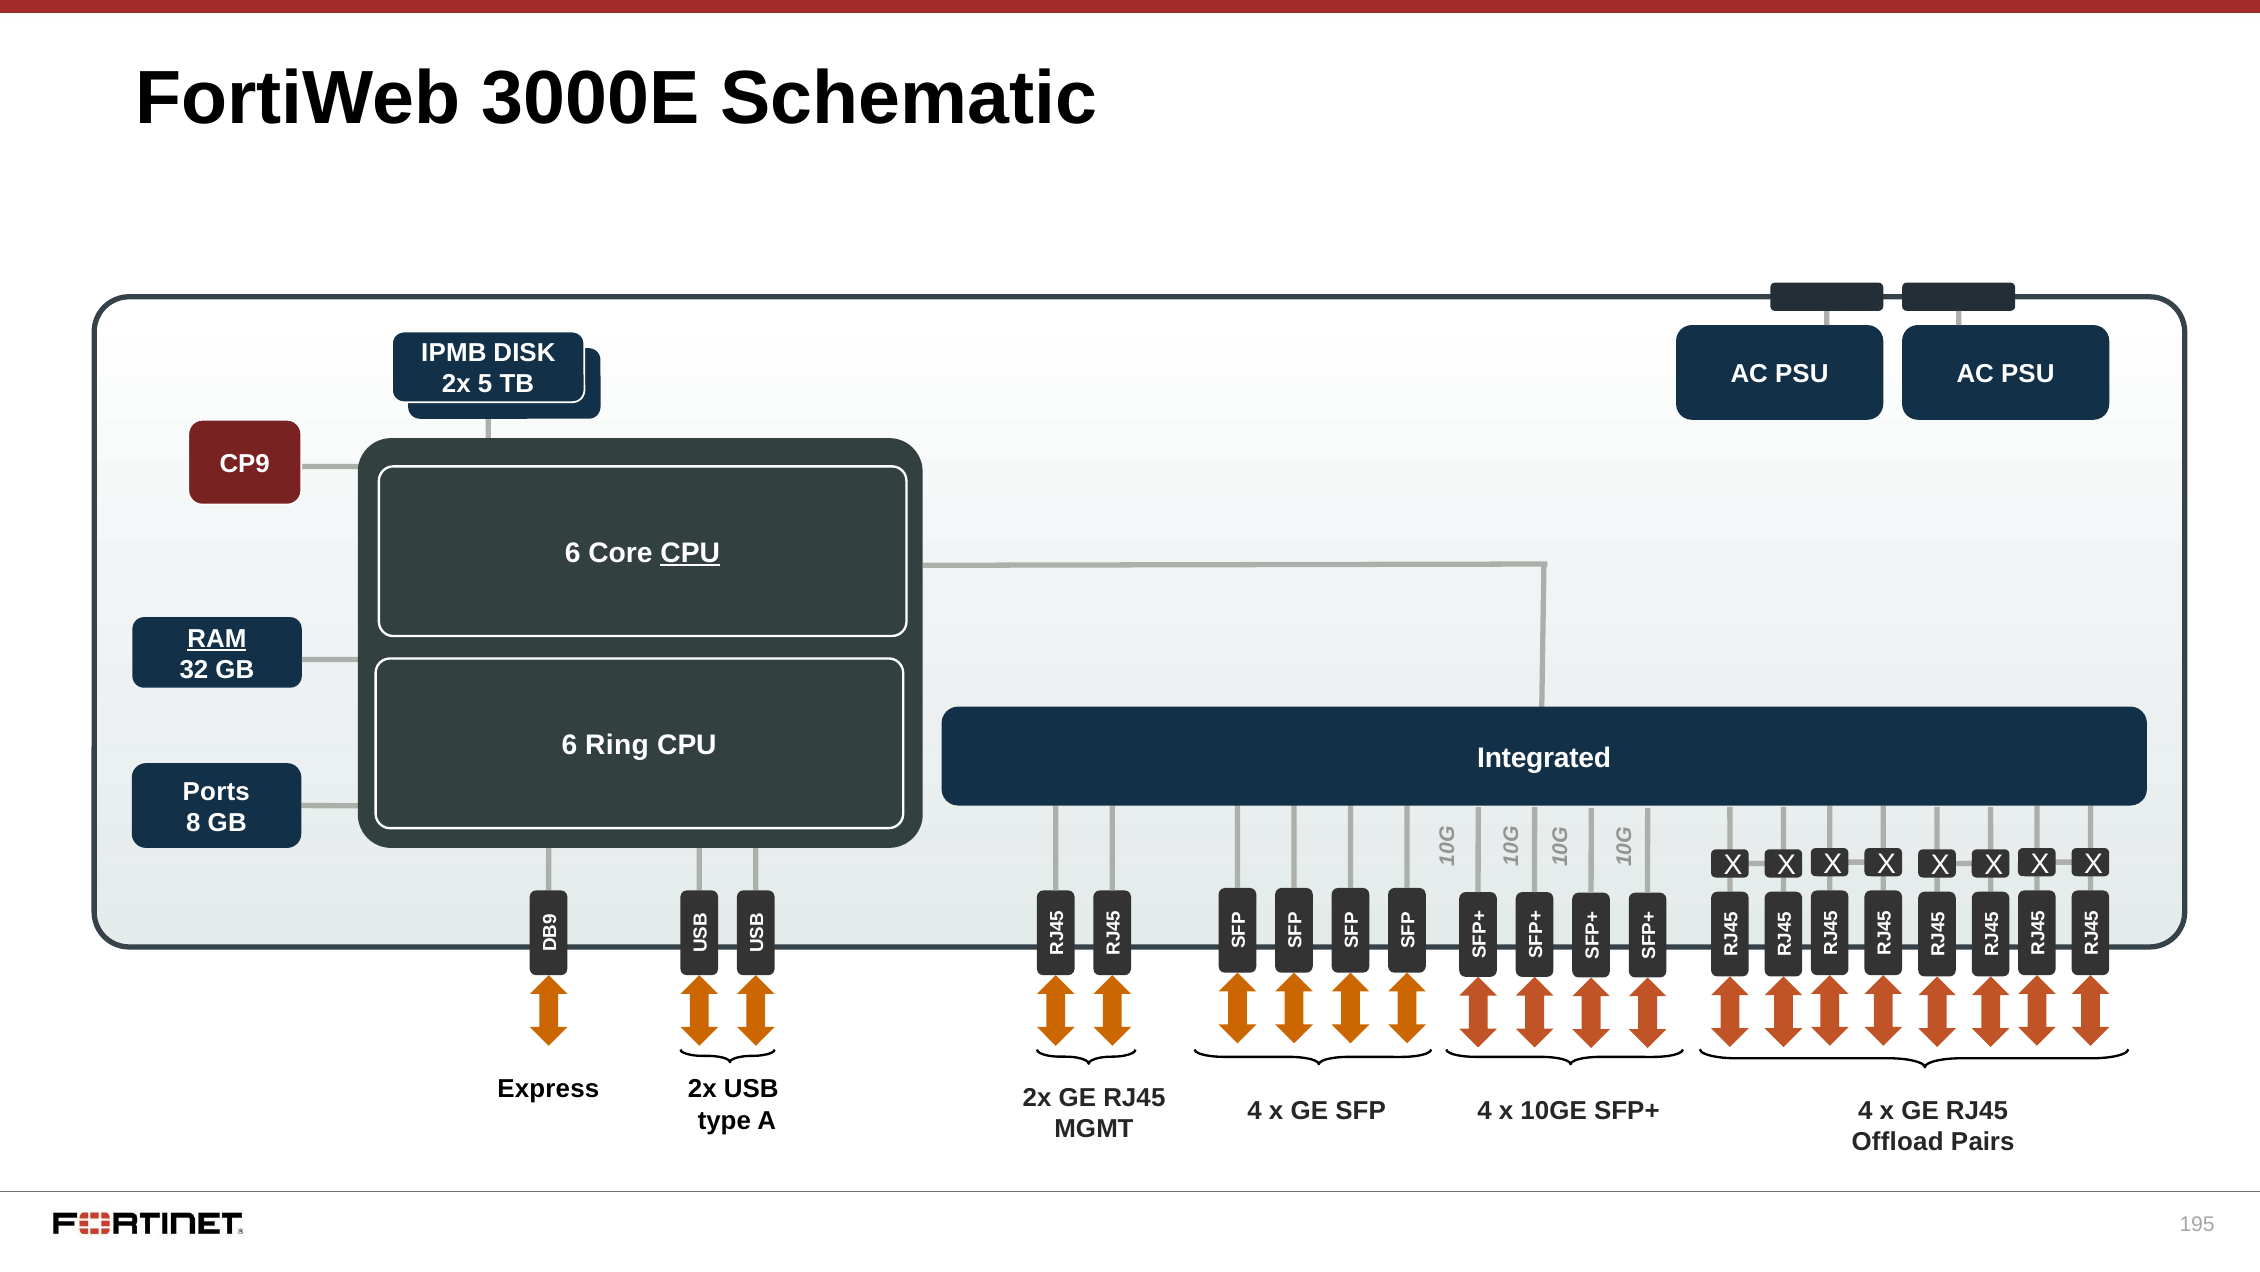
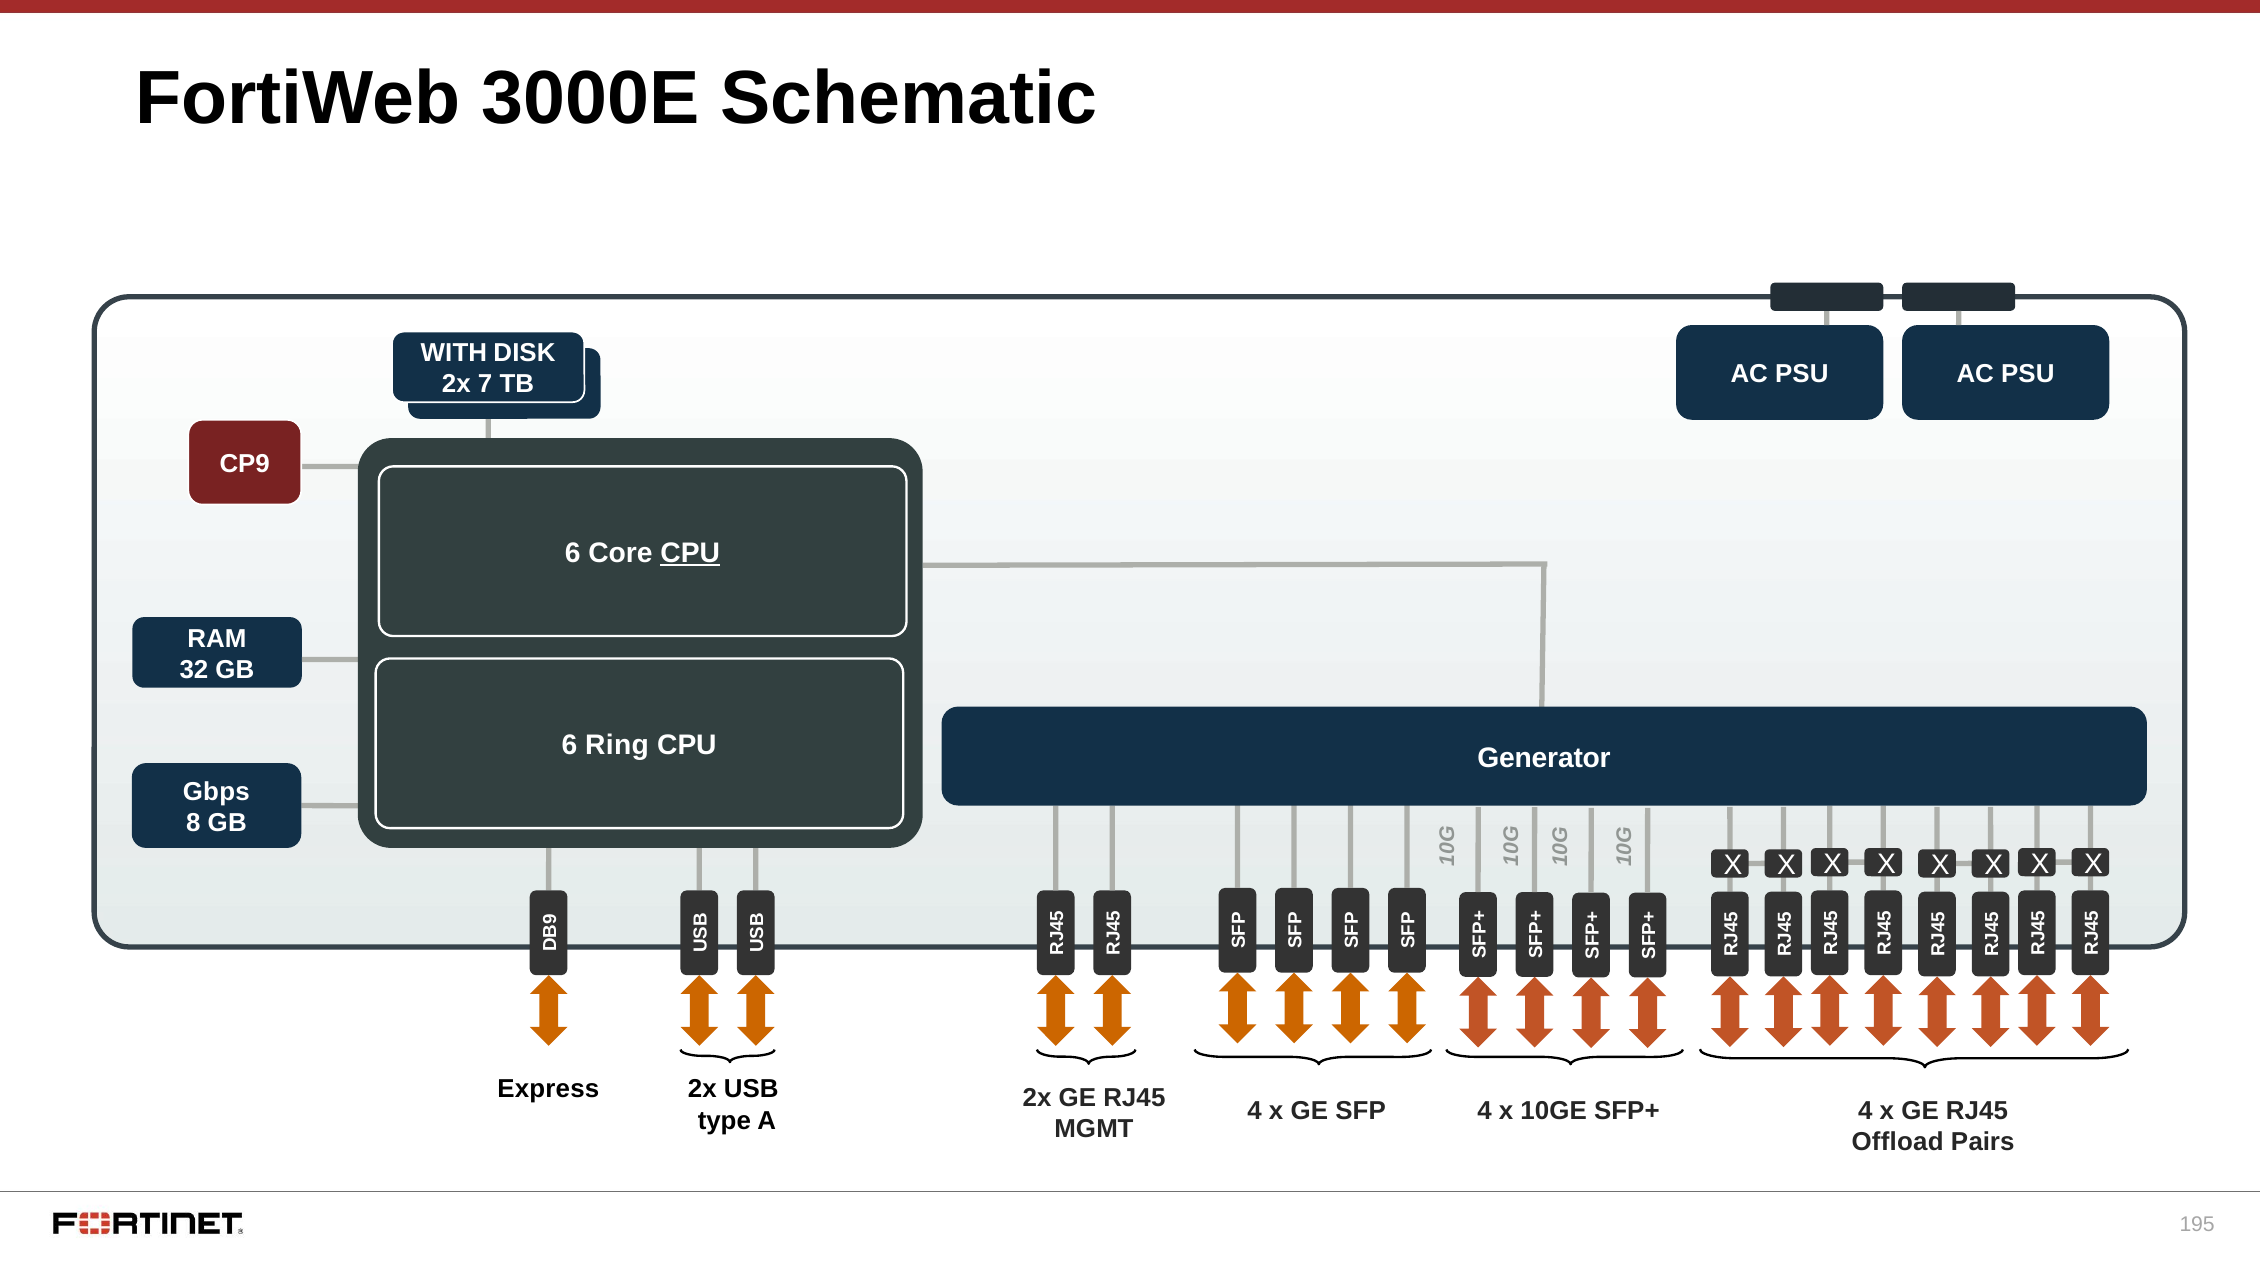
IPMB: IPMB -> WITH
2x 5: 5 -> 7
RAM underline: present -> none
Integrated: Integrated -> Generator
Ports: Ports -> Gbps
